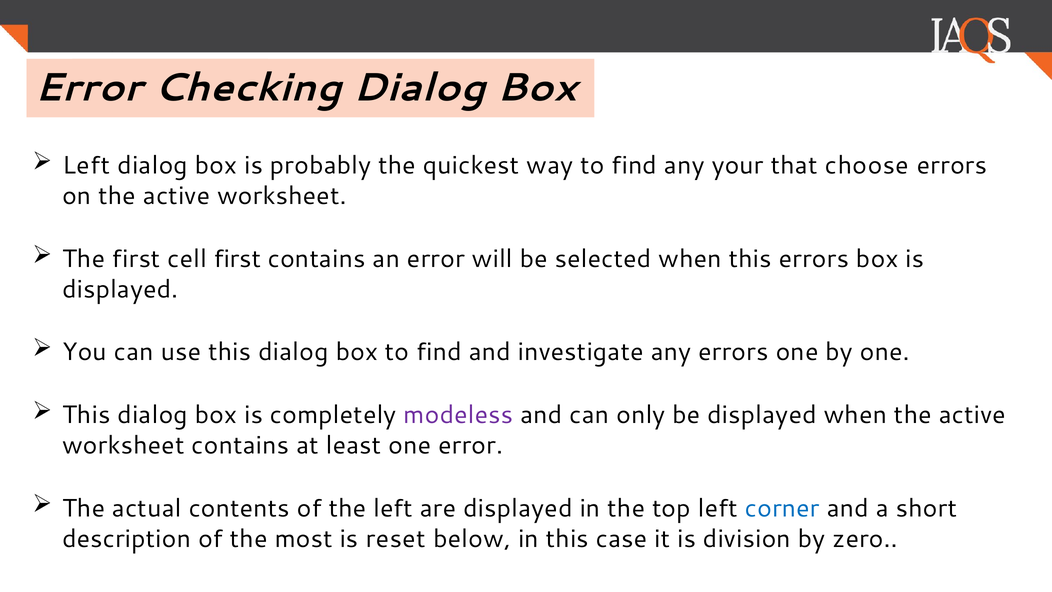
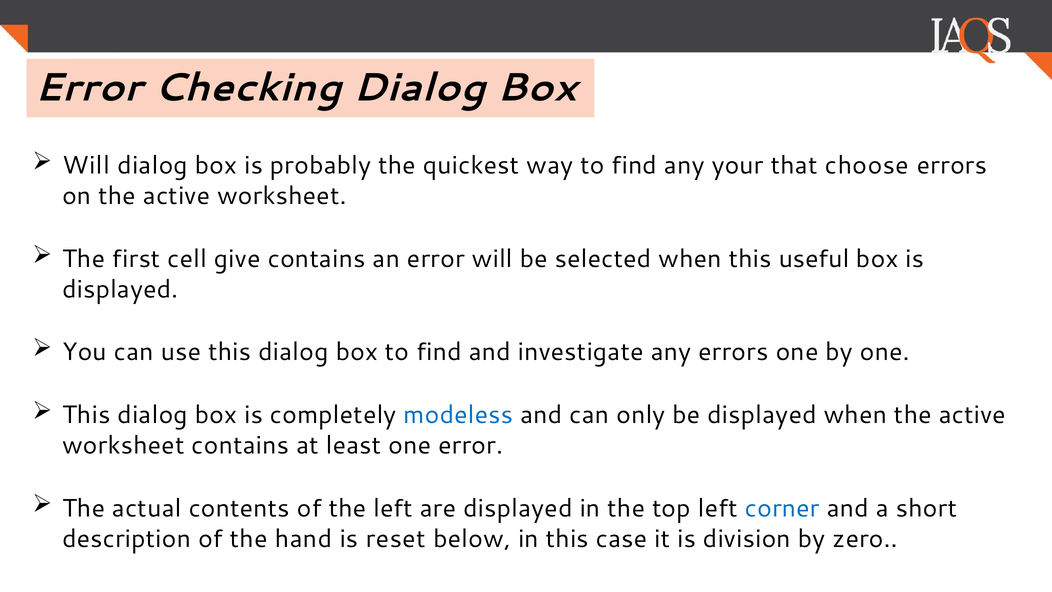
Left at (86, 165): Left -> Will
cell first: first -> give
this errors: errors -> useful
modeless colour: purple -> blue
most: most -> hand
